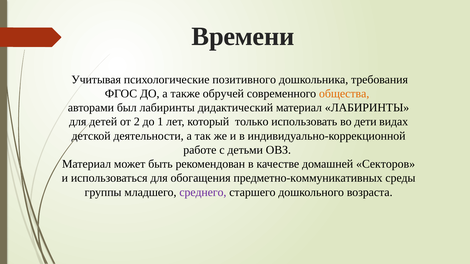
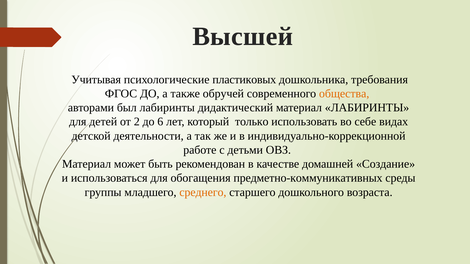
Времени: Времени -> Высшей
позитивного: позитивного -> пластиковых
1: 1 -> 6
дети: дети -> себе
Секторов: Секторов -> Создание
среднего colour: purple -> orange
